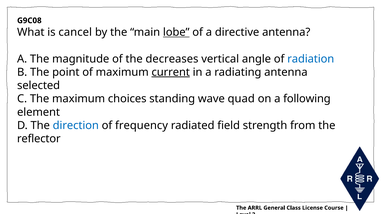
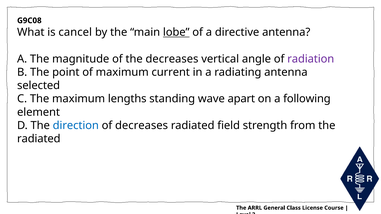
radiation colour: blue -> purple
current underline: present -> none
choices: choices -> lengths
quad: quad -> apart
of frequency: frequency -> decreases
reflector at (39, 139): reflector -> radiated
